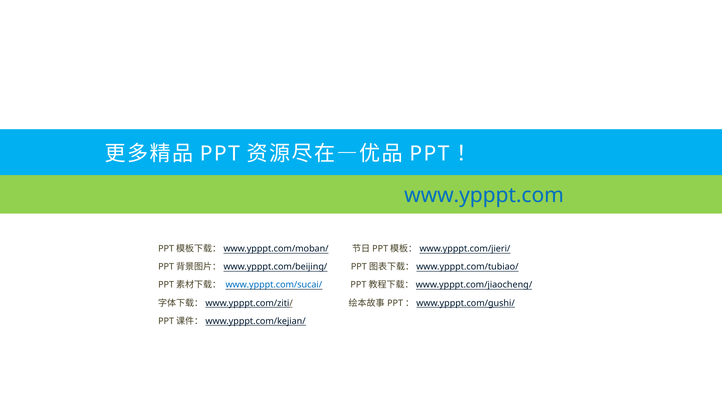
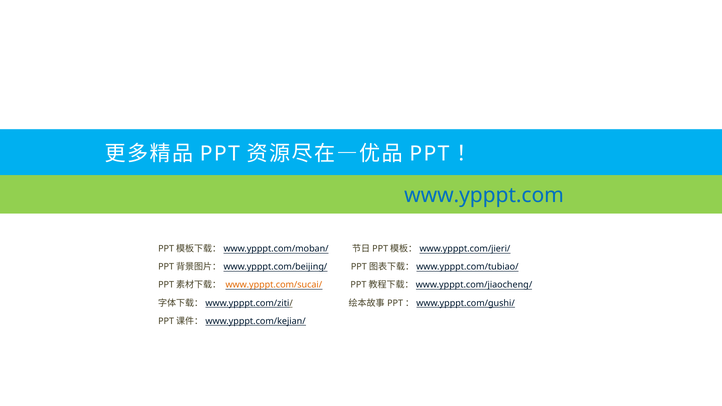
www.ypppt.com/sucai/ colour: blue -> orange
